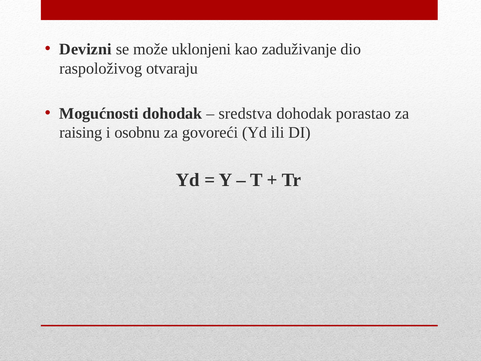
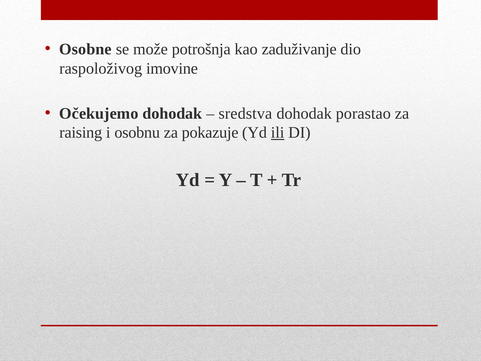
Devizni: Devizni -> Osobne
uklonjeni: uklonjeni -> potrošnja
otvaraju: otvaraju -> imovine
Mogućnosti: Mogućnosti -> Očekujemo
govoreći: govoreći -> pokazuje
ili underline: none -> present
